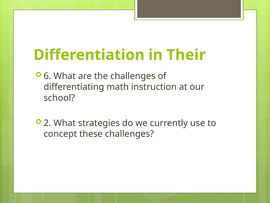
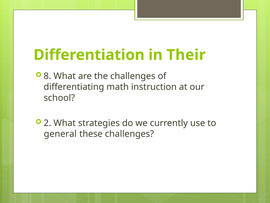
6: 6 -> 8
concept: concept -> general
